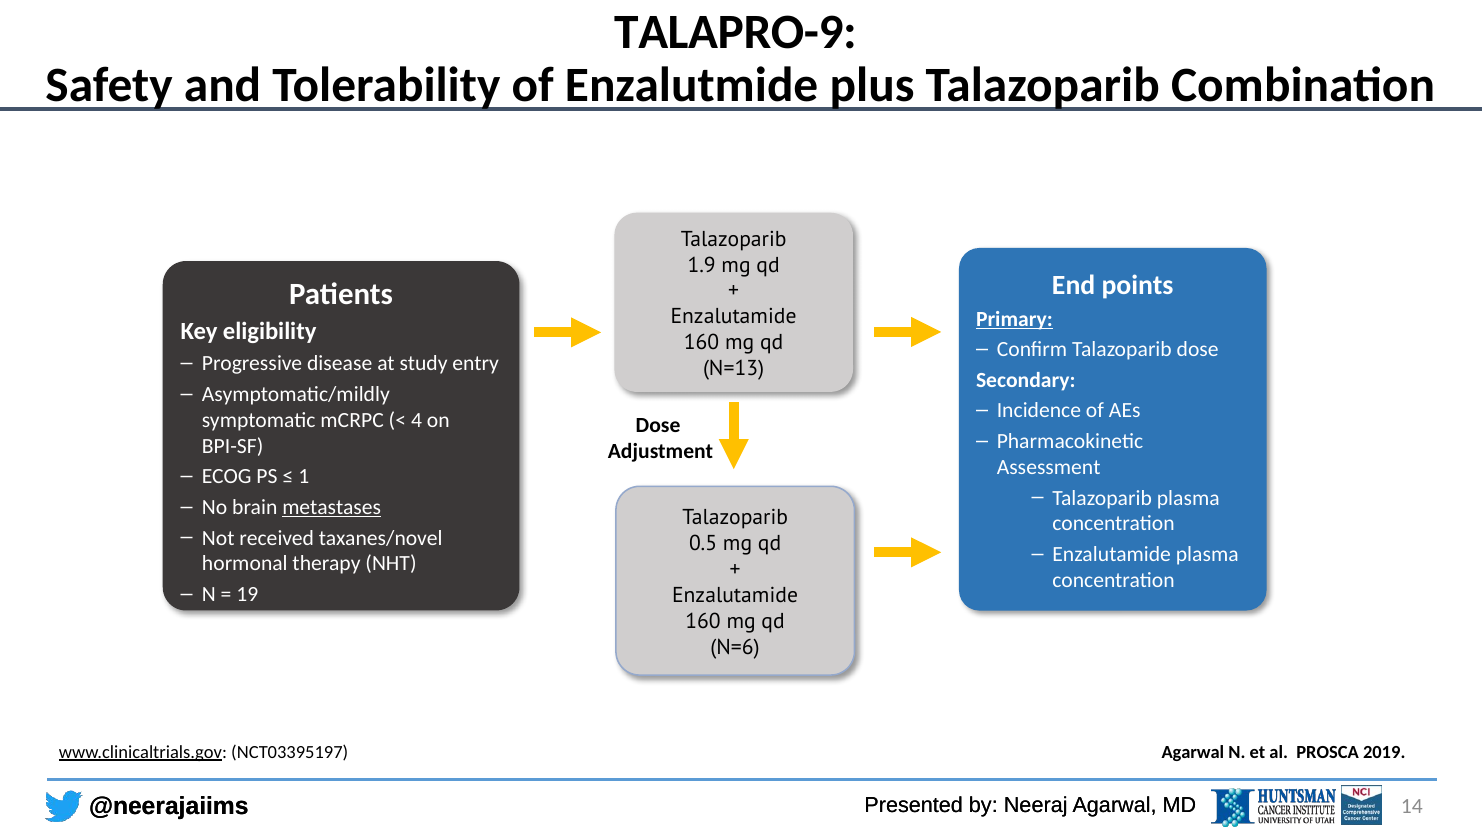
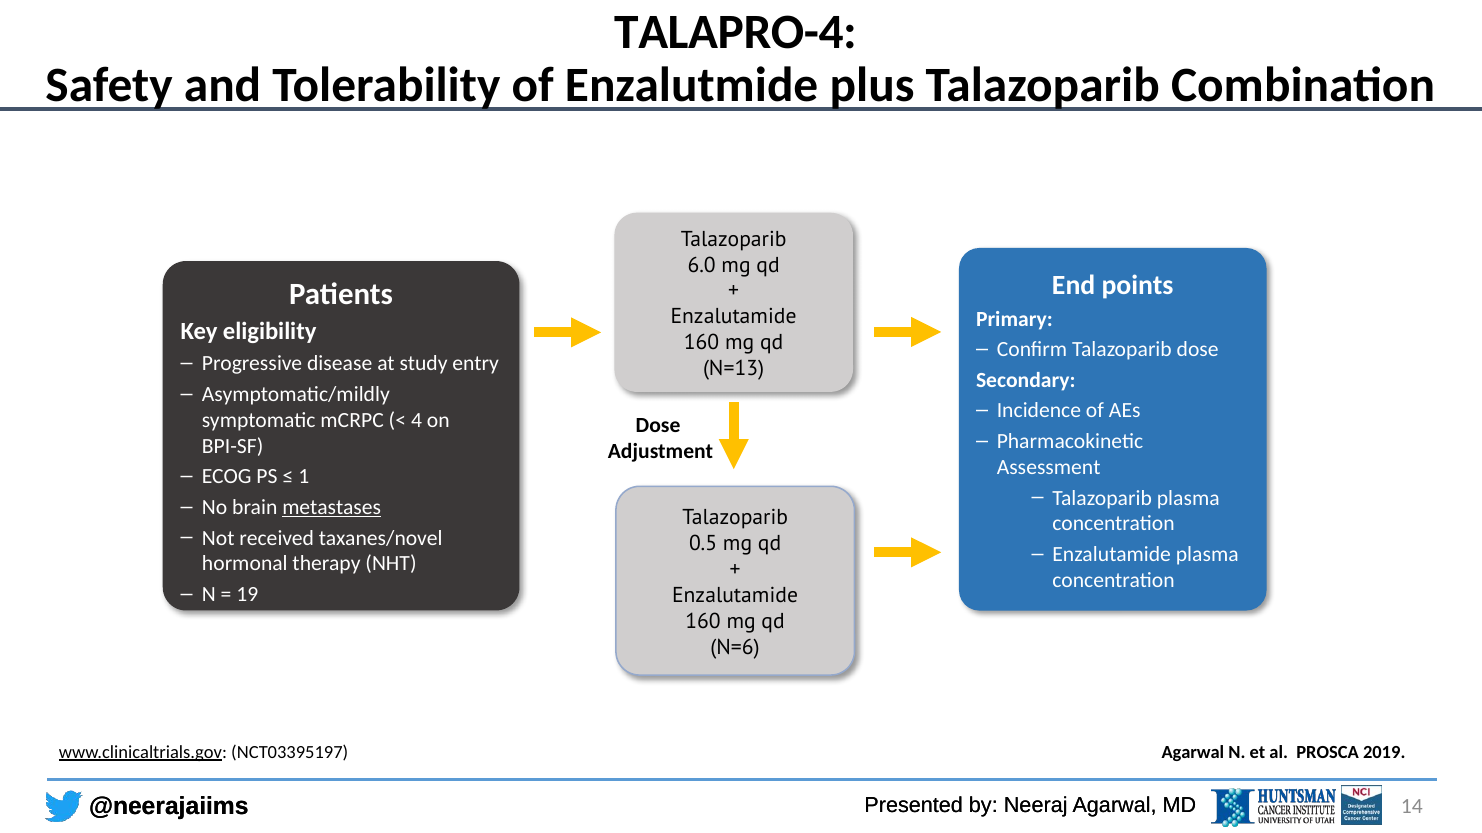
TALAPRO-9: TALAPRO-9 -> TALAPRO-4
1.9: 1.9 -> 6.0
Primary underline: present -> none
